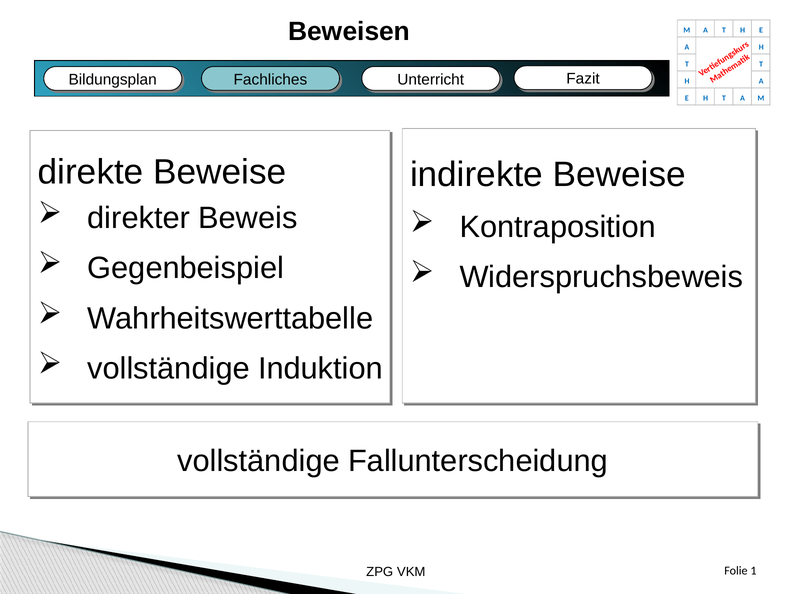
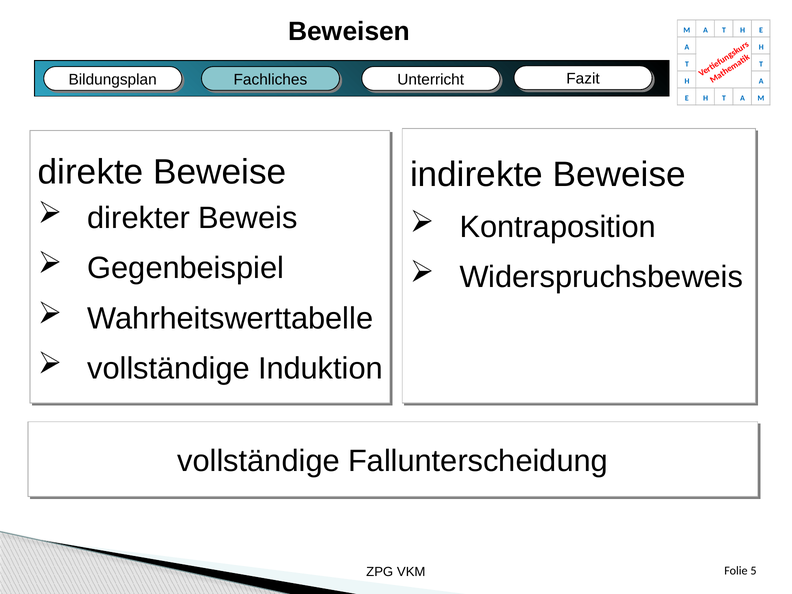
1: 1 -> 5
